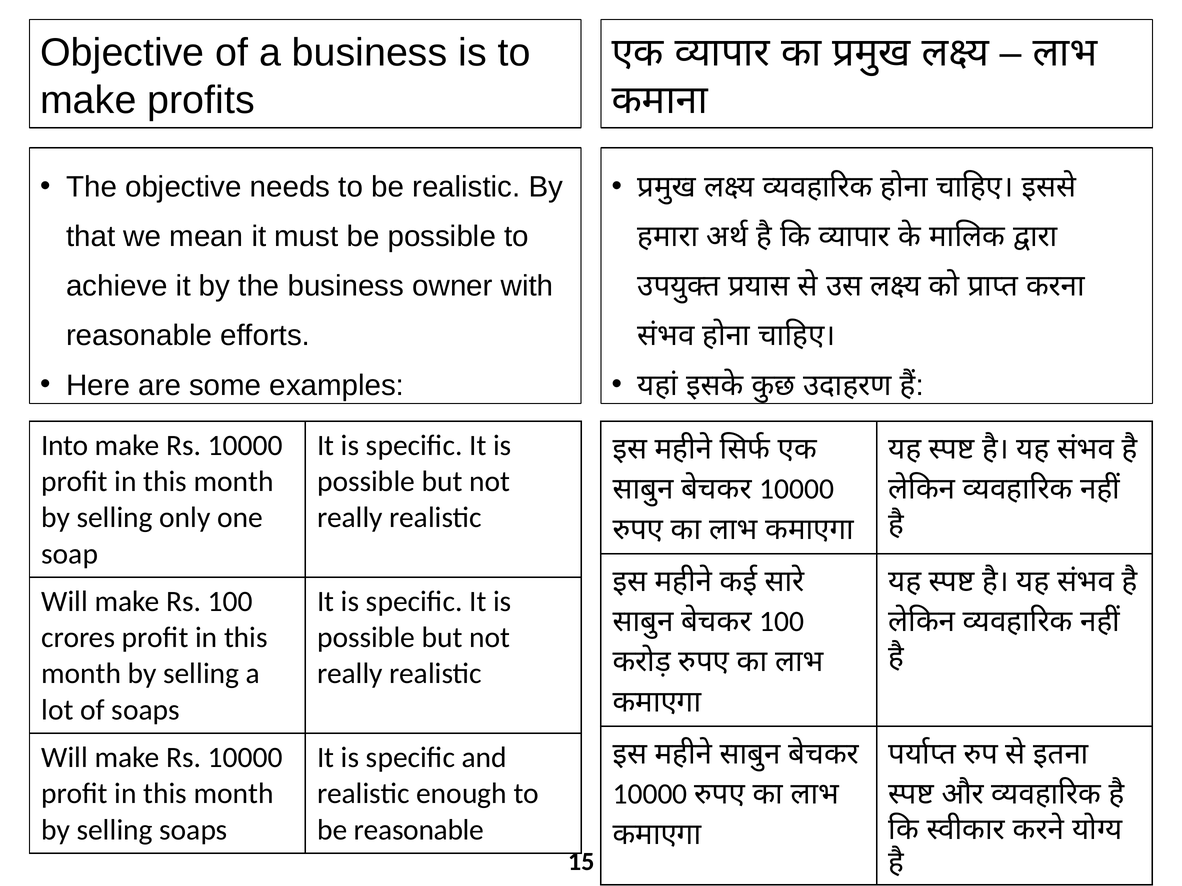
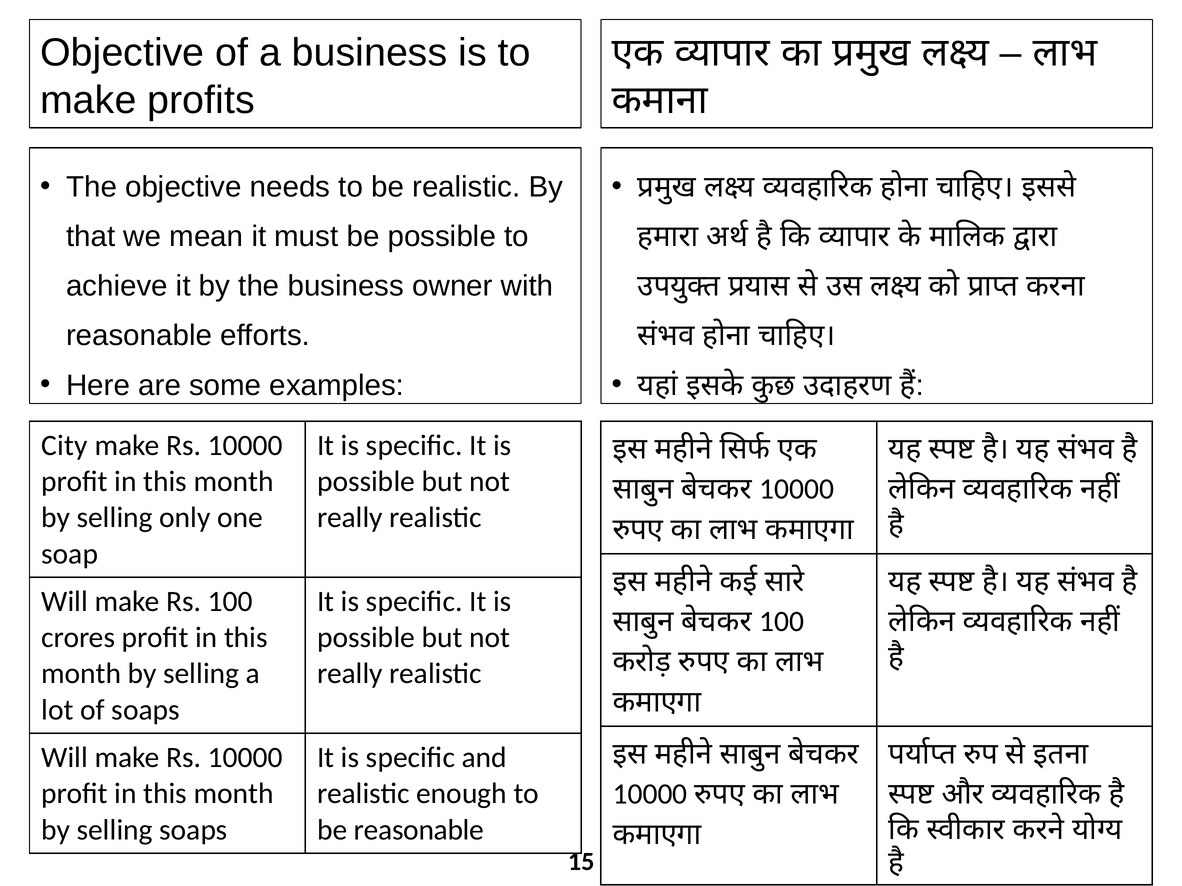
Into: Into -> City
